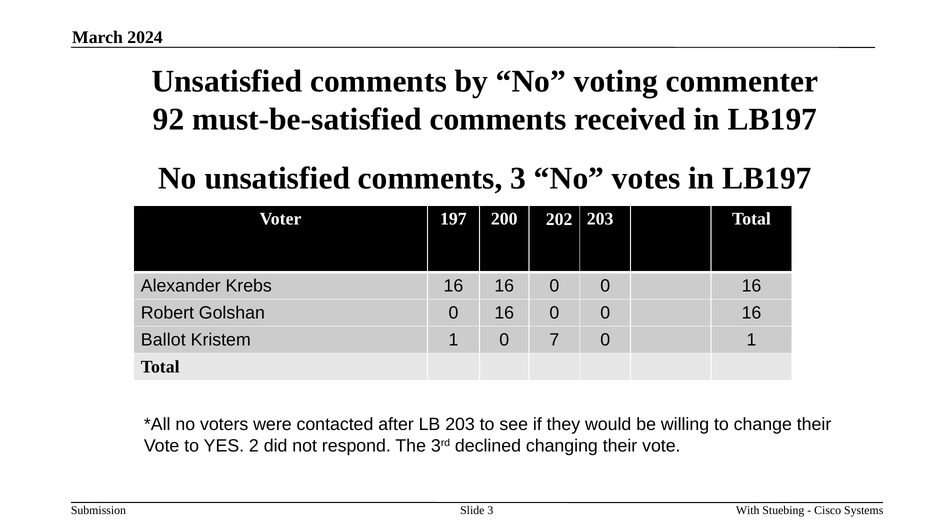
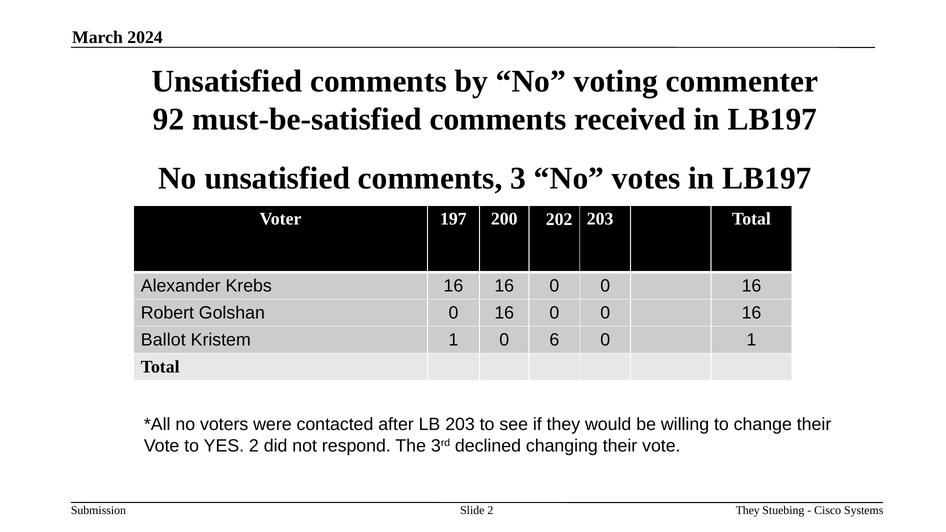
7: 7 -> 6
With at (748, 510): With -> They
Slide 3: 3 -> 2
